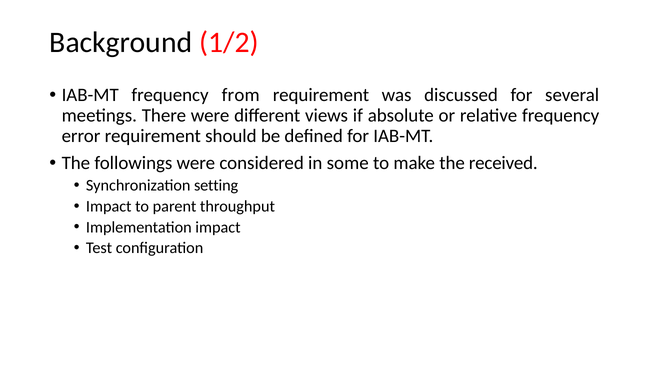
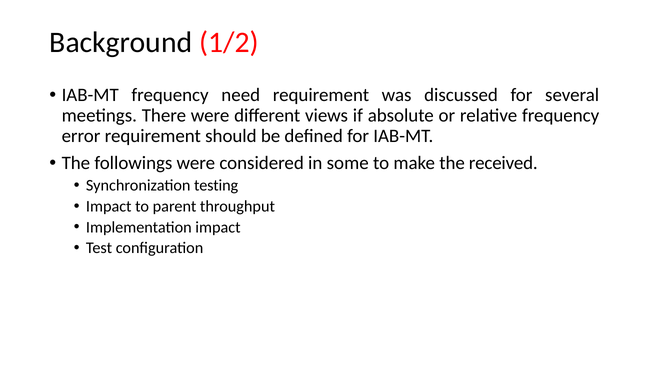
from: from -> need
setting: setting -> testing
